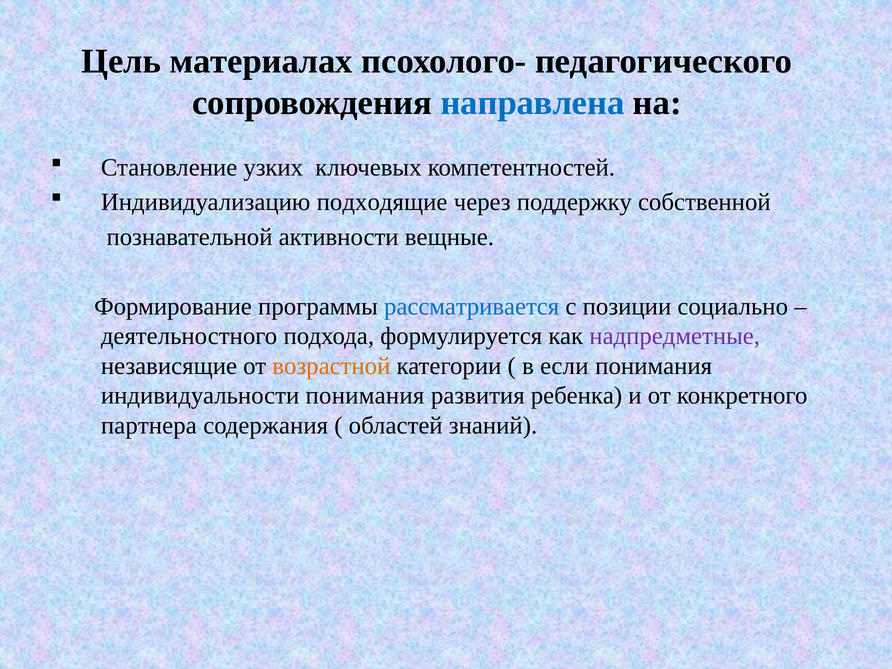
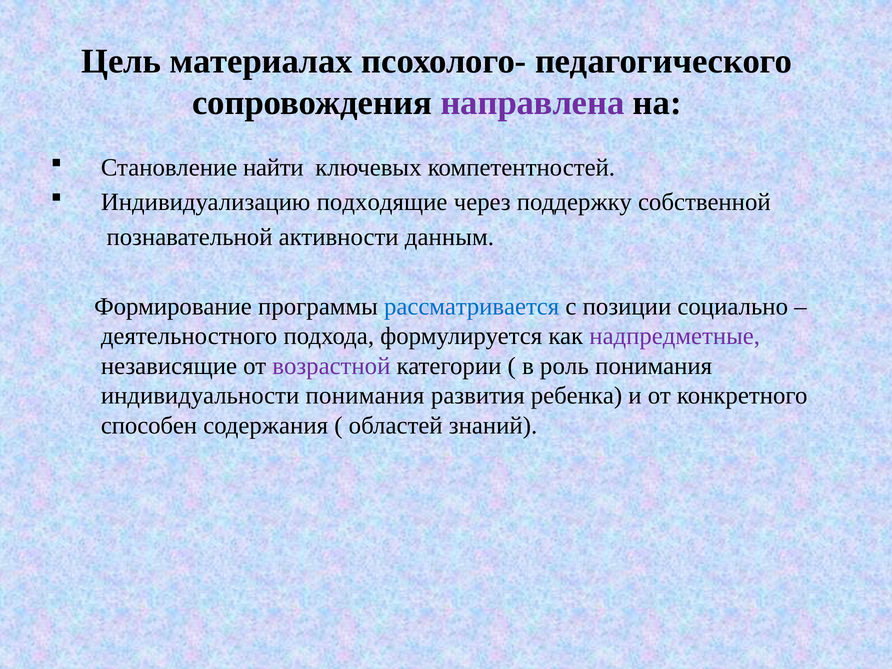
направлена colour: blue -> purple
узких: узких -> найти
вещные: вещные -> данным
возрастной colour: orange -> purple
если: если -> роль
партнера: партнера -> способен
